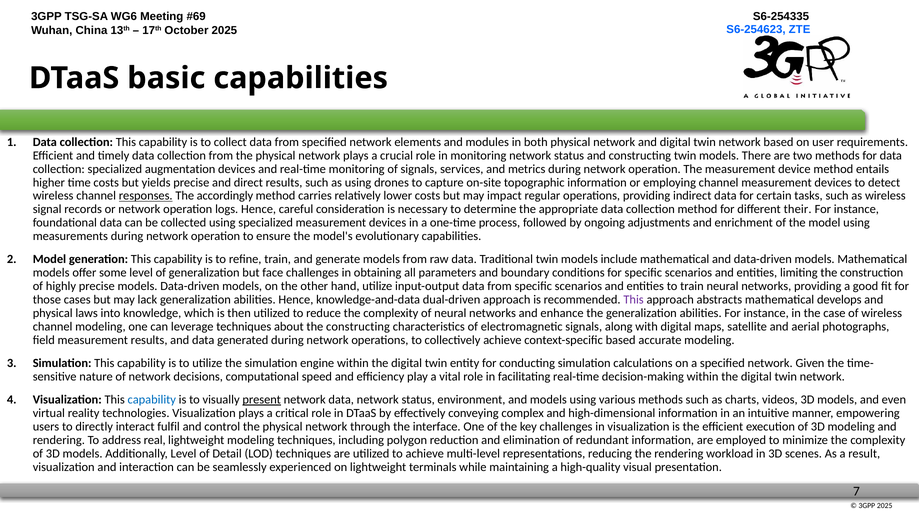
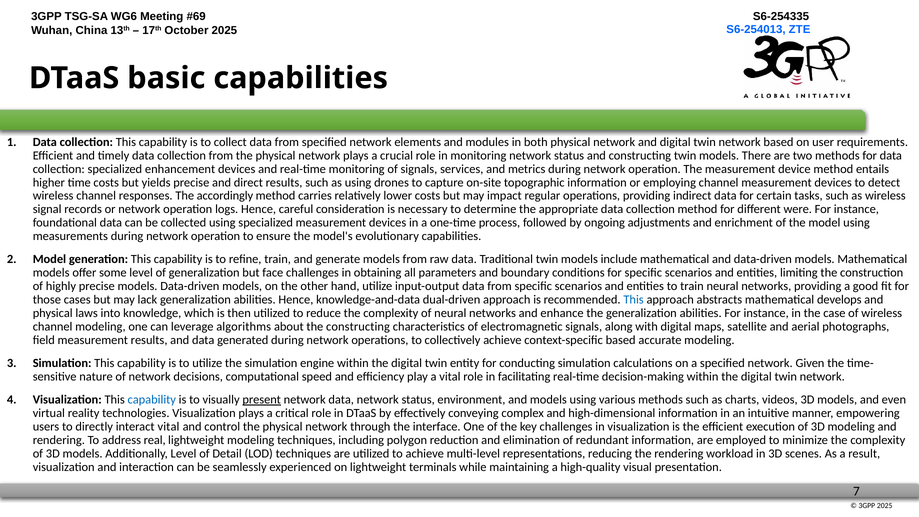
S6-254623: S6-254623 -> S6-254013
augmentation: augmentation -> enhancement
responses underline: present -> none
their: their -> were
This at (634, 300) colour: purple -> blue
leverage techniques: techniques -> algorithms
interact fulfil: fulfil -> vital
